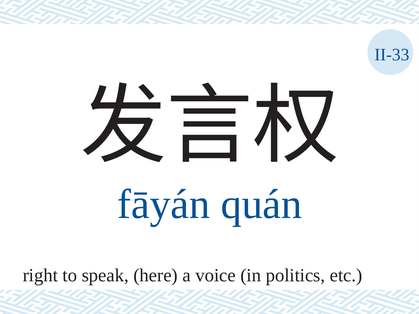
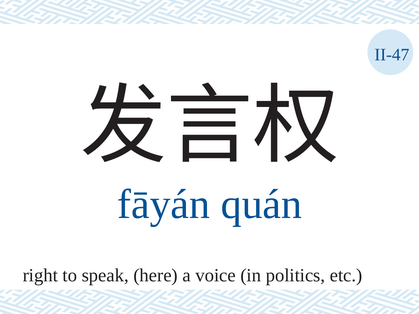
II-33: II-33 -> II-47
